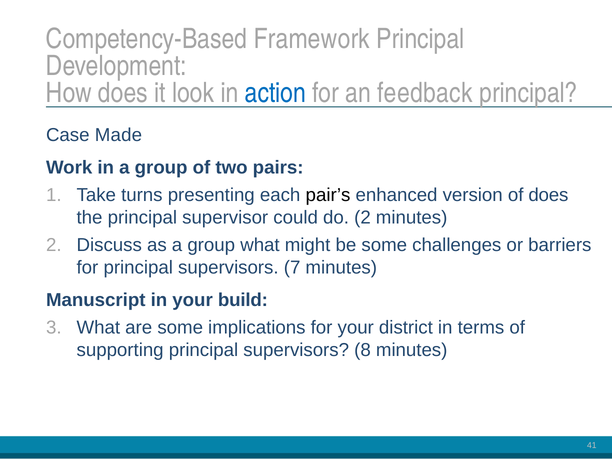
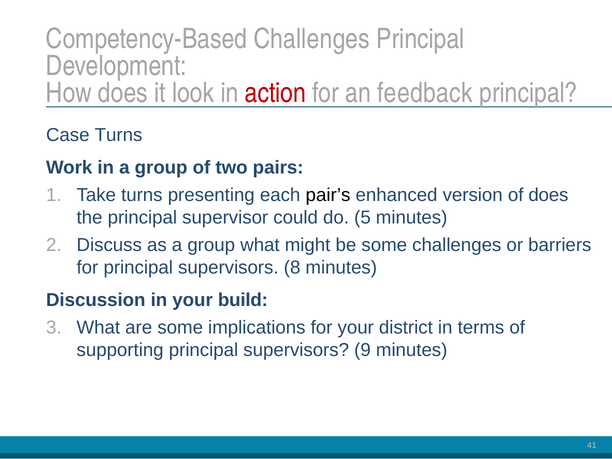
Competency-Based Framework: Framework -> Challenges
action colour: blue -> red
Case Made: Made -> Turns
do 2: 2 -> 5
7: 7 -> 8
Manuscript: Manuscript -> Discussion
8: 8 -> 9
